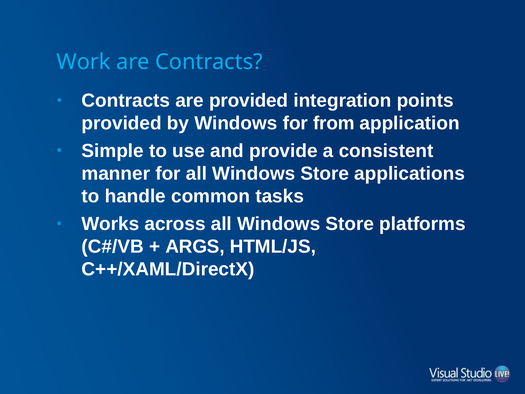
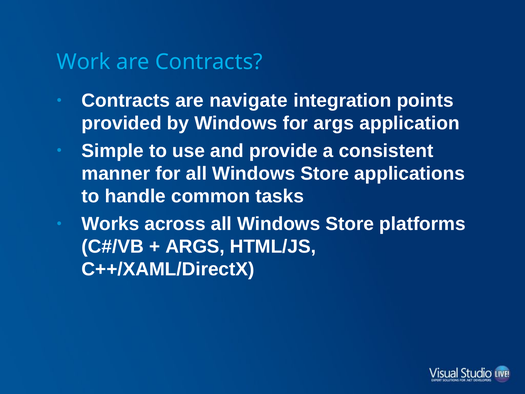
are provided: provided -> navigate
for from: from -> args
